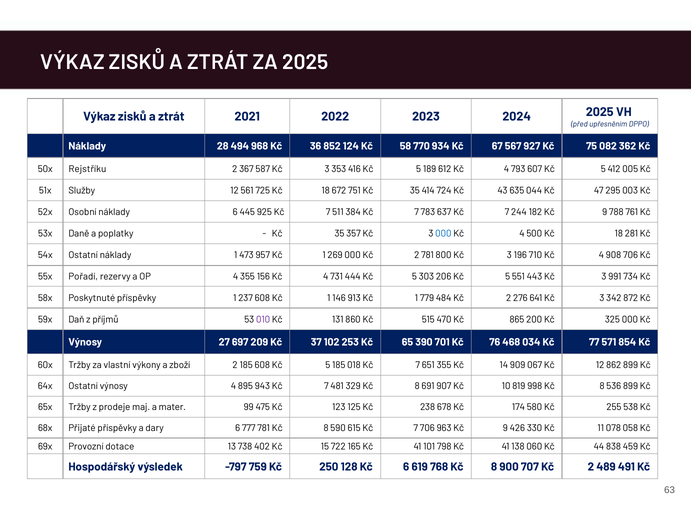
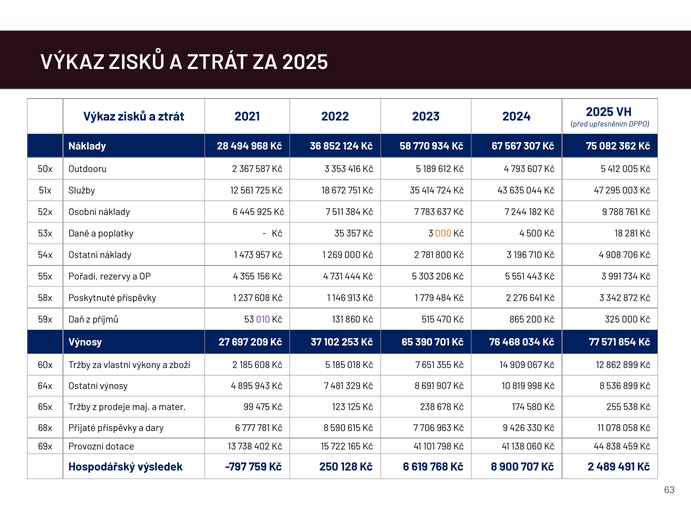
927: 927 -> 307
Rejstříku: Rejstříku -> Outdooru
000 at (443, 234) colour: blue -> orange
